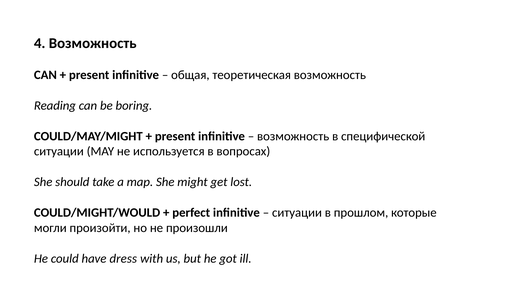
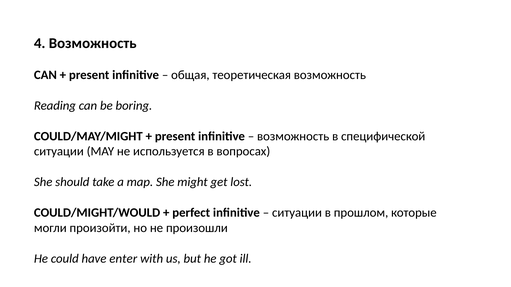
dress: dress -> enter
